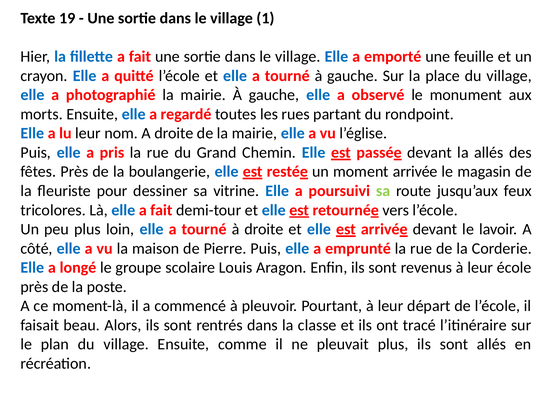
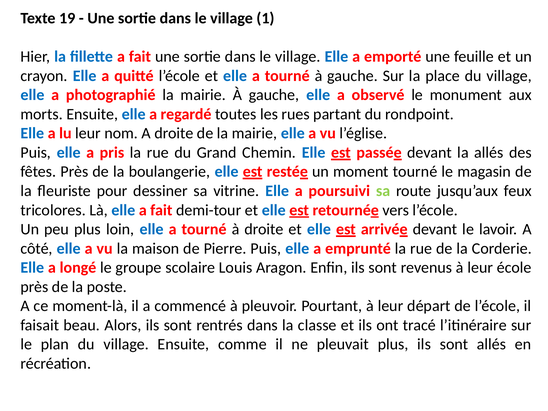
moment arrivée: arrivée -> tourné
